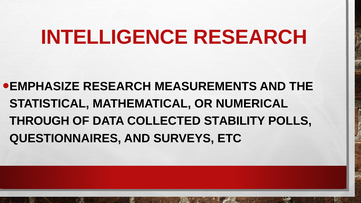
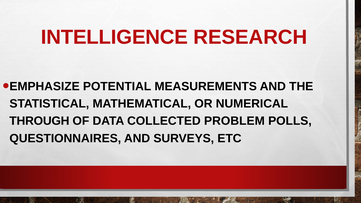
EMPHASIZE RESEARCH: RESEARCH -> POTENTIAL
STABILITY: STABILITY -> PROBLEM
